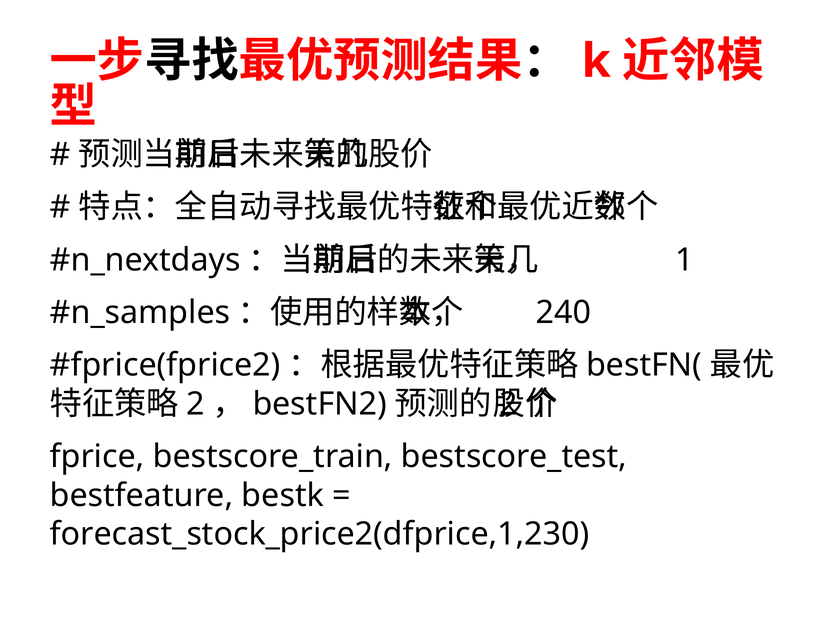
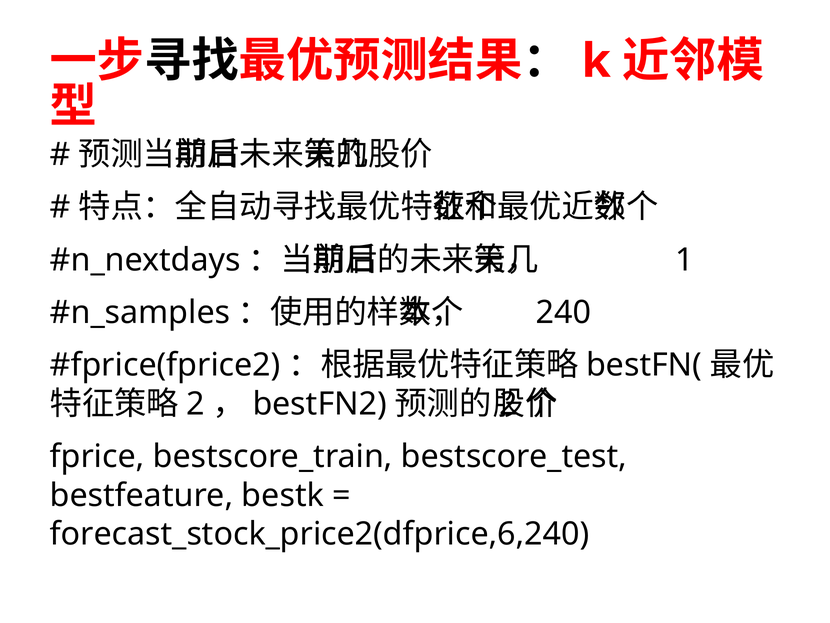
forecast_stock_price2(dfprice,1,230: forecast_stock_price2(dfprice,1,230 -> forecast_stock_price2(dfprice,6,240
